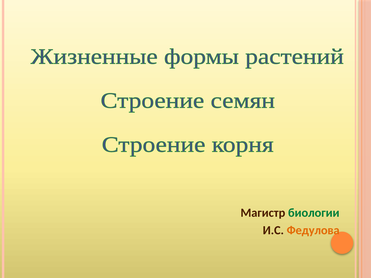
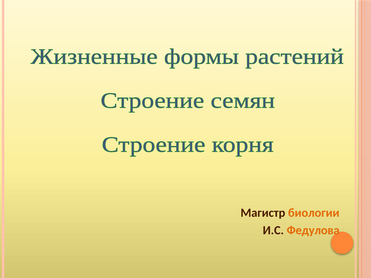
биологии colour: green -> orange
